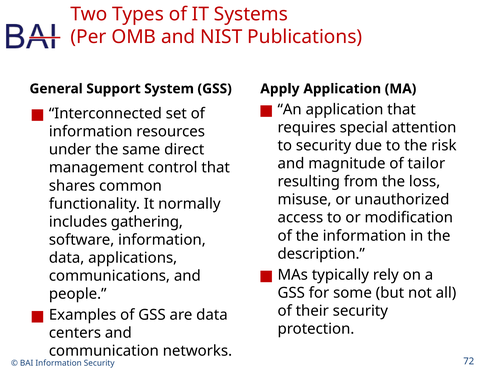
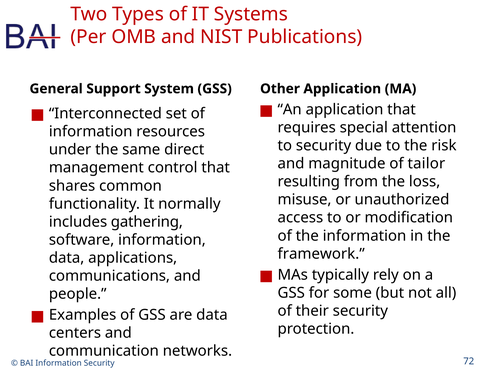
Apply: Apply -> Other
description: description -> framework
